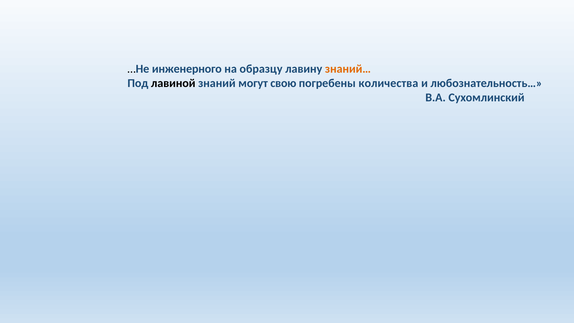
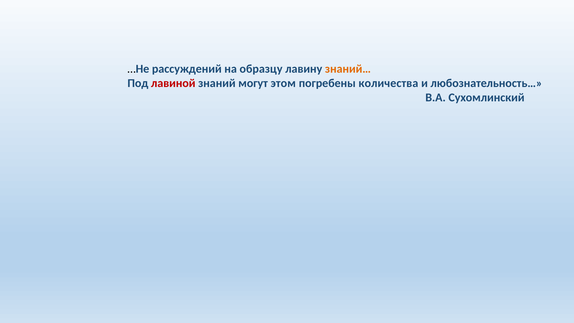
инженерного: инженерного -> рассуждений
лавиной colour: black -> red
свою: свою -> этом
